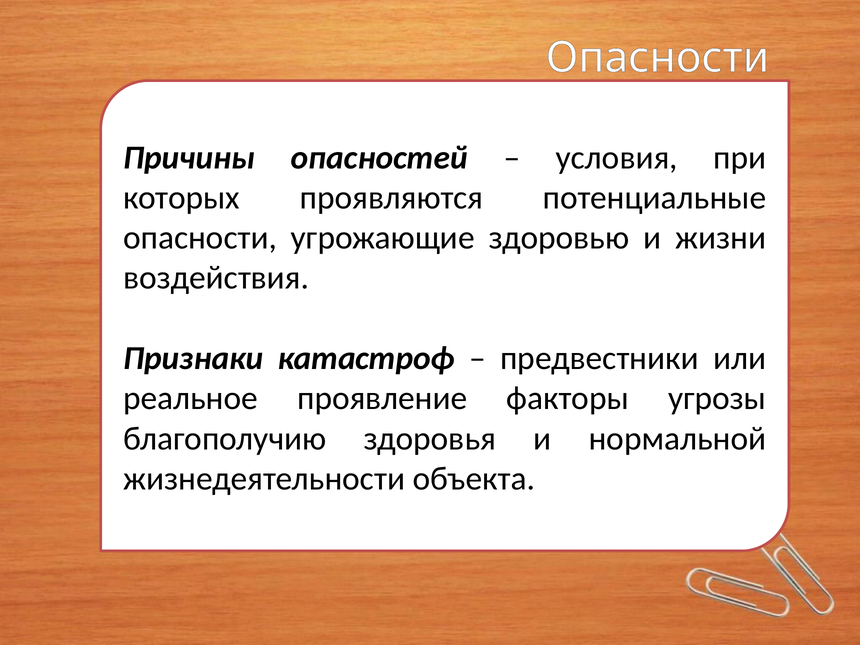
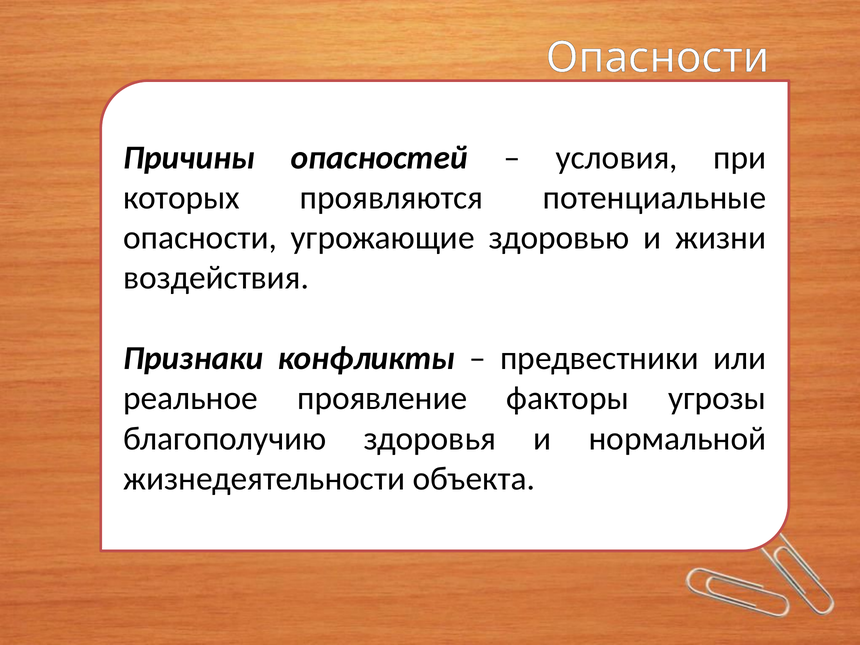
катастроф: катастроф -> конфликты
